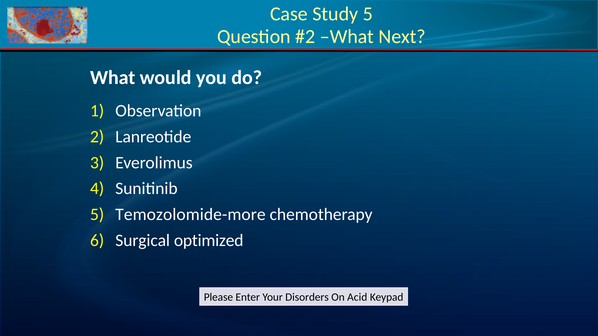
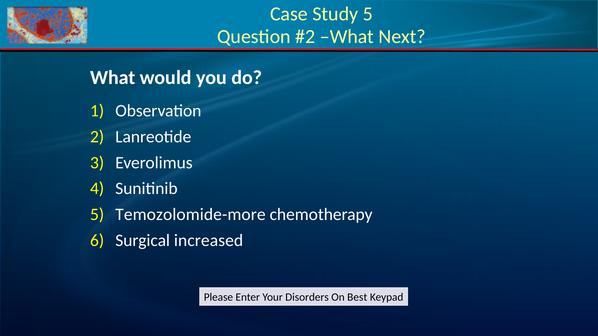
optimized: optimized -> increased
Acid: Acid -> Best
